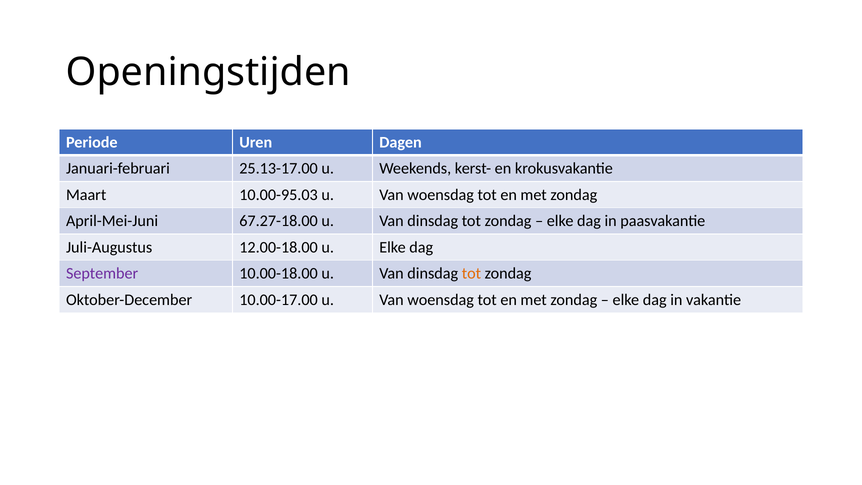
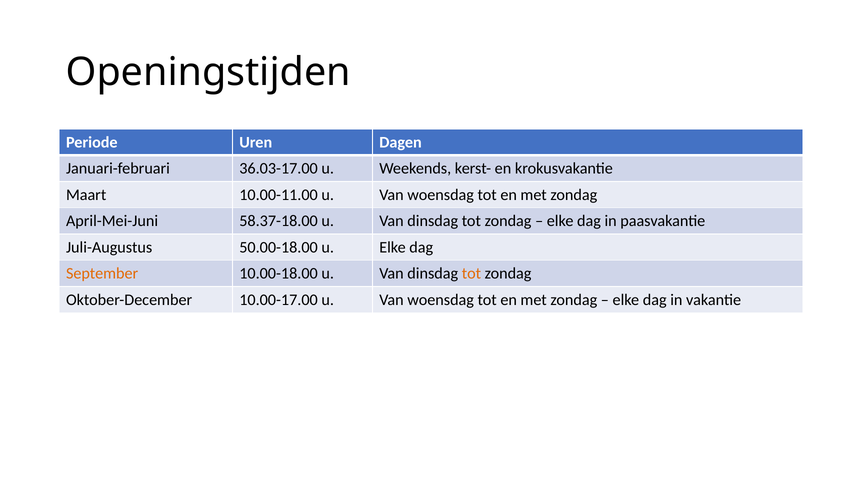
25.13-17.00: 25.13-17.00 -> 36.03-17.00
10.00-95.03: 10.00-95.03 -> 10.00-11.00
67.27-18.00: 67.27-18.00 -> 58.37-18.00
12.00-18.00: 12.00-18.00 -> 50.00-18.00
September colour: purple -> orange
